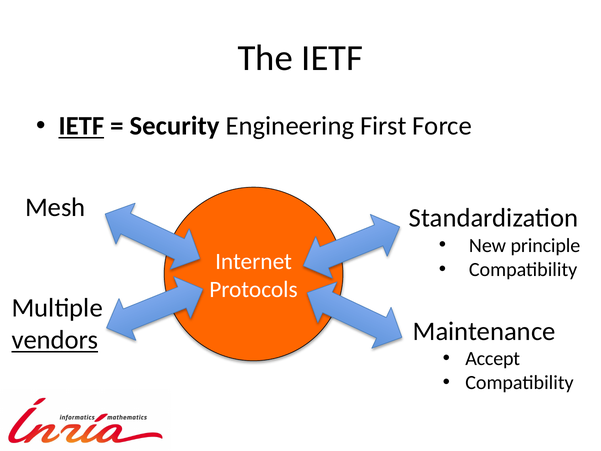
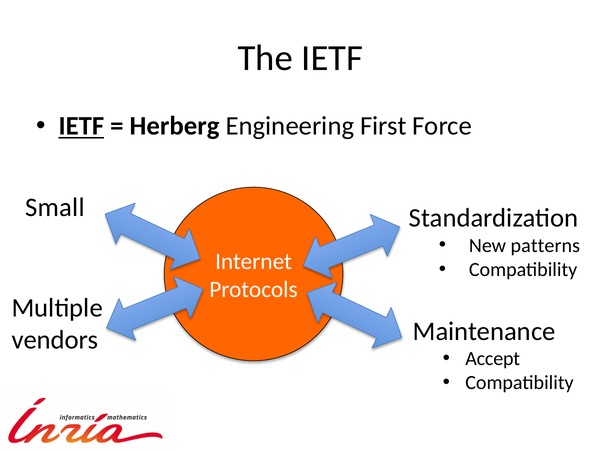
Security: Security -> Herberg
Mesh: Mesh -> Small
principle: principle -> patterns
vendors underline: present -> none
